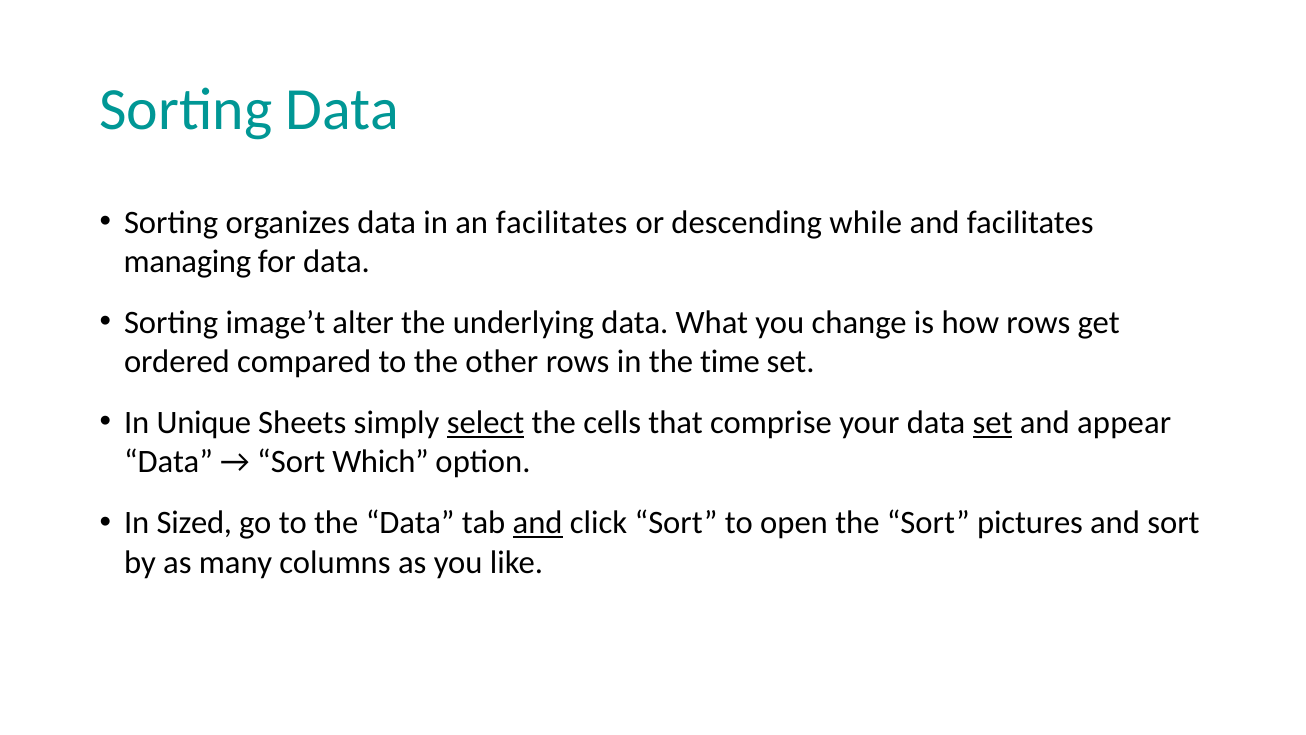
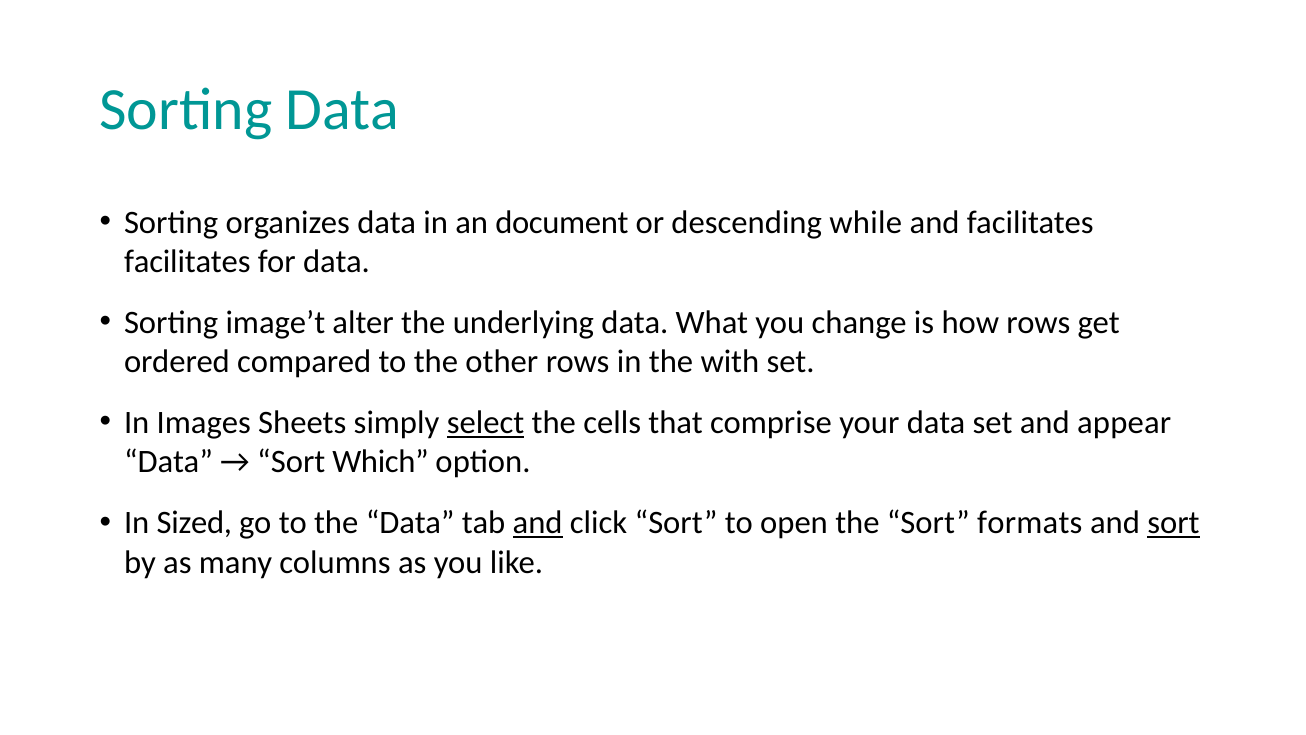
an facilitates: facilitates -> document
managing at (187, 262): managing -> facilitates
time: time -> with
Unique: Unique -> Images
set at (993, 423) underline: present -> none
pictures: pictures -> formats
sort at (1173, 523) underline: none -> present
